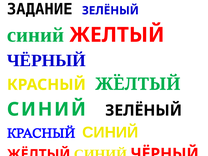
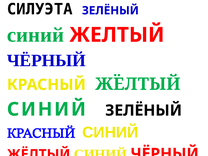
ЗАДАНИЕ: ЗАДАНИЕ -> СИЛУЭТА
